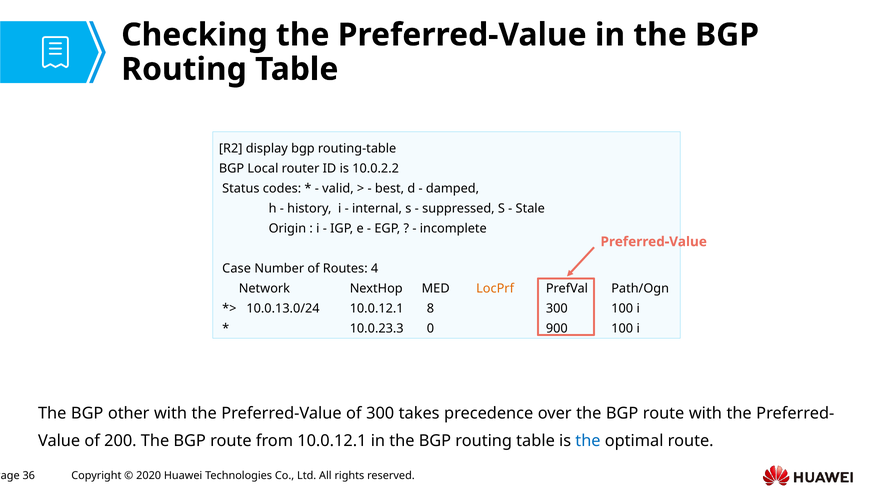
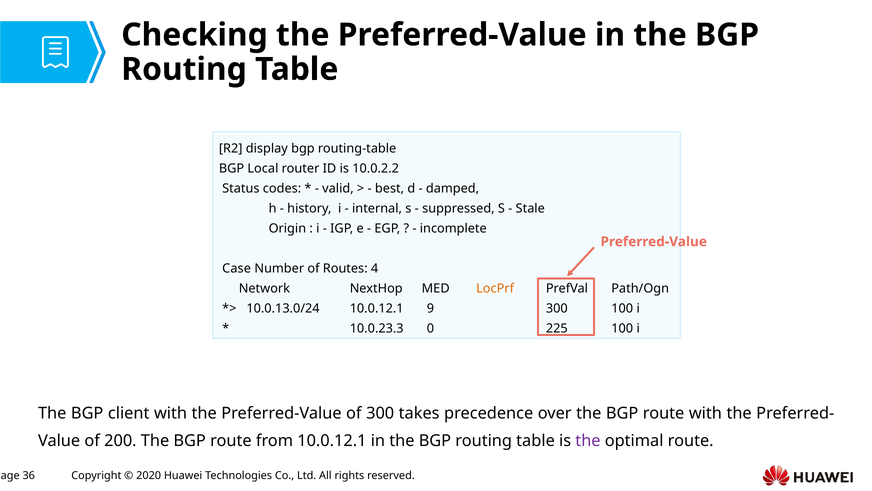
8: 8 -> 9
900: 900 -> 225
other: other -> client
the at (588, 441) colour: blue -> purple
